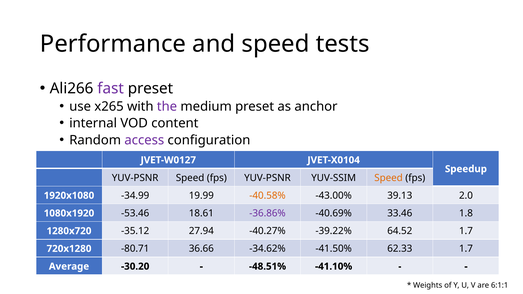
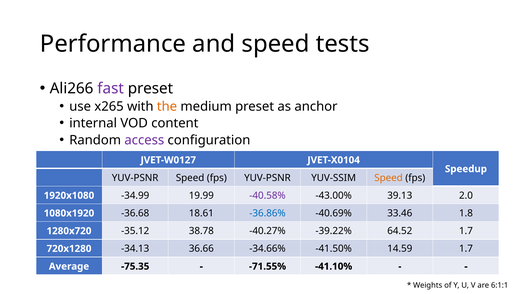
the colour: purple -> orange
-40.58% colour: orange -> purple
-53.46: -53.46 -> -36.68
-36.86% colour: purple -> blue
27.94: 27.94 -> 38.78
-80.71: -80.71 -> -34.13
-34.62%: -34.62% -> -34.66%
62.33: 62.33 -> 14.59
-30.20: -30.20 -> -75.35
-48.51%: -48.51% -> -71.55%
